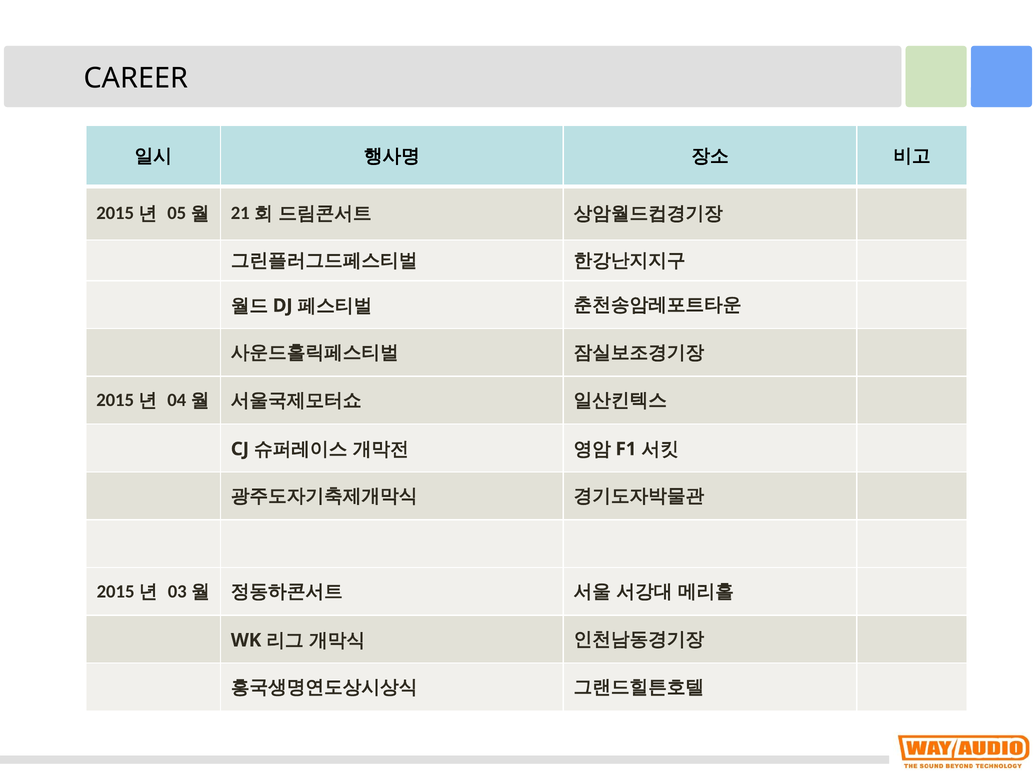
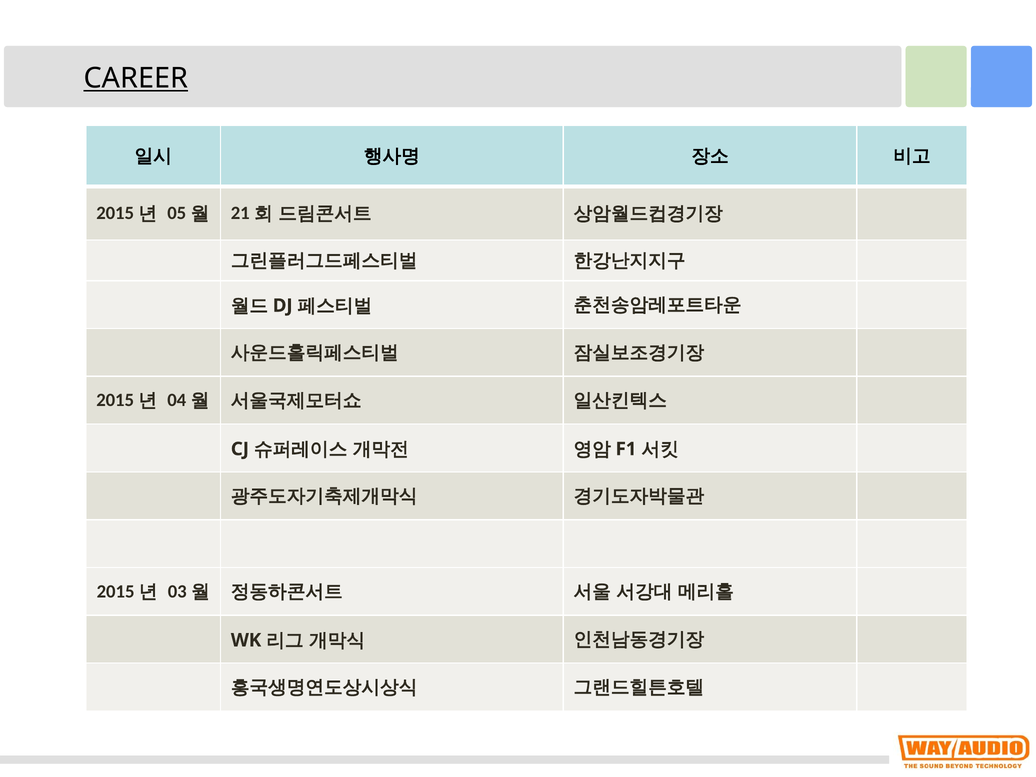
CAREER underline: none -> present
